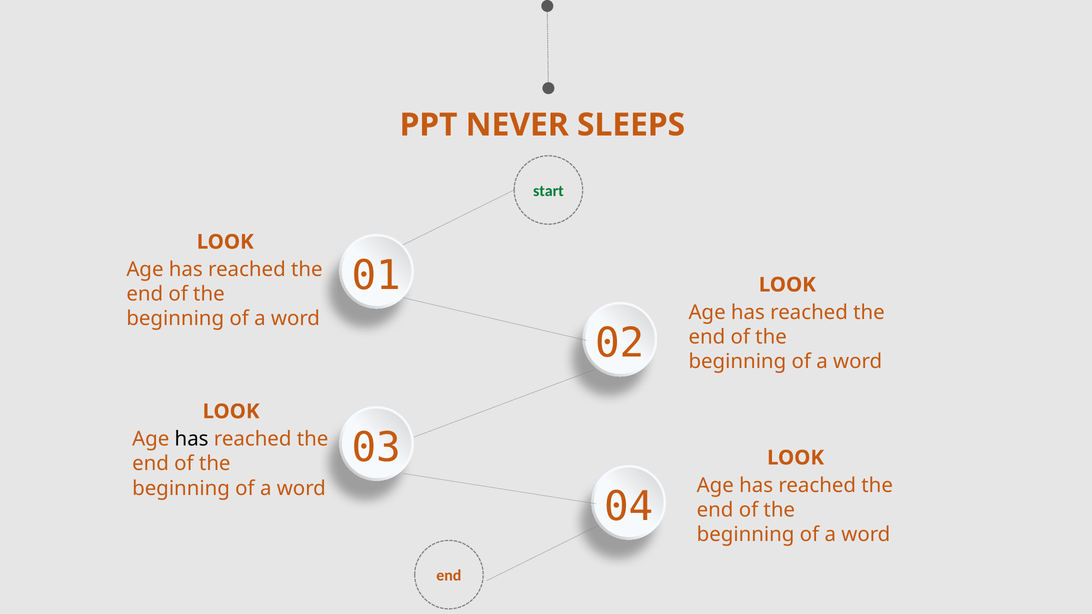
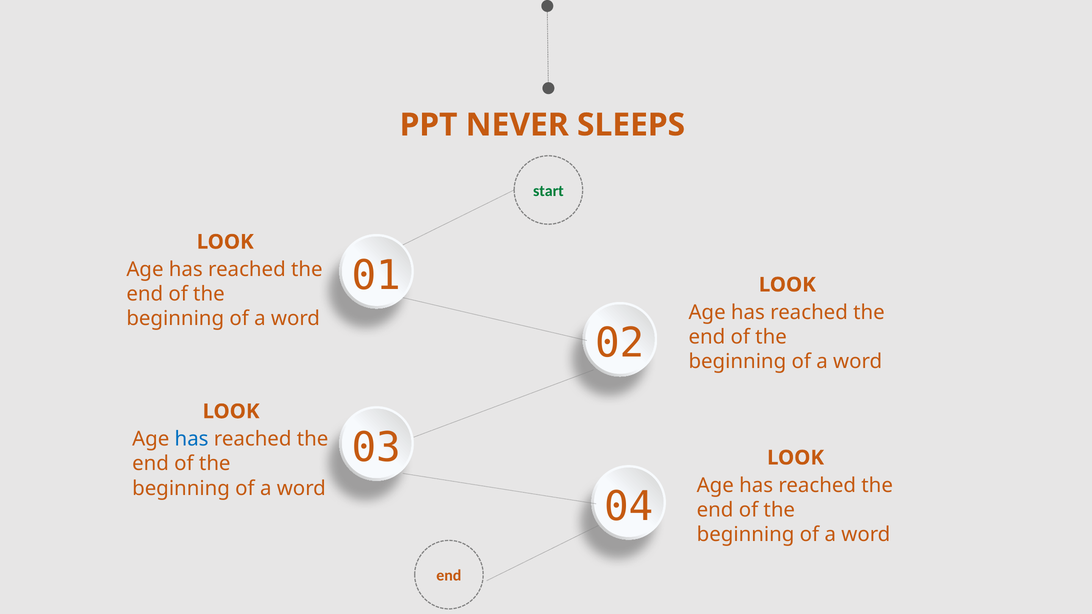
has at (192, 439) colour: black -> blue
